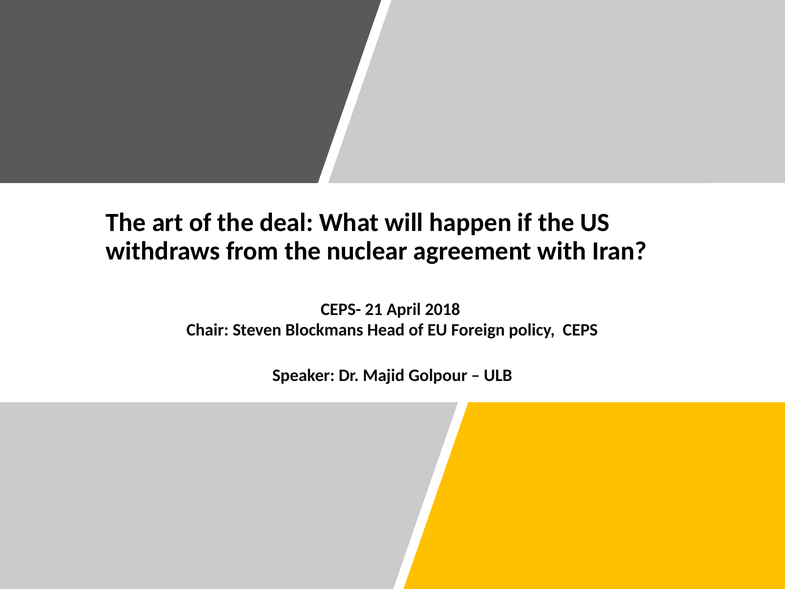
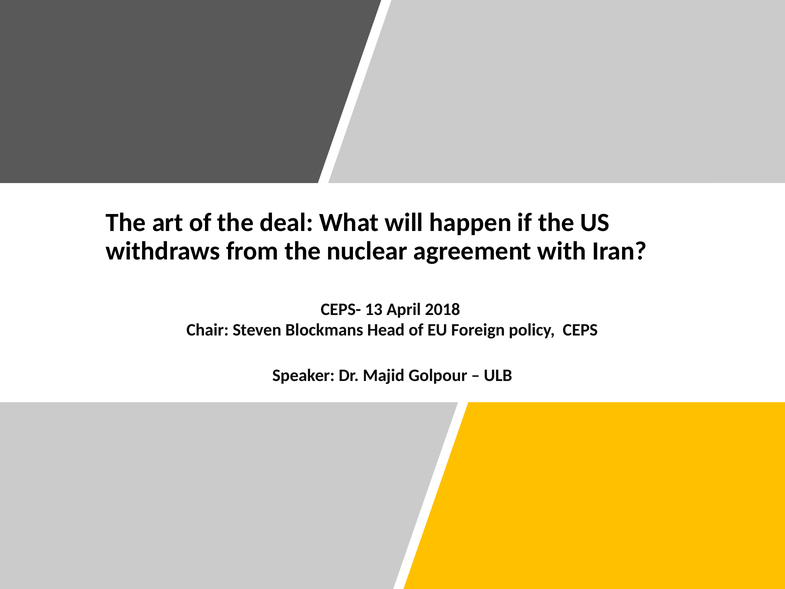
21: 21 -> 13
